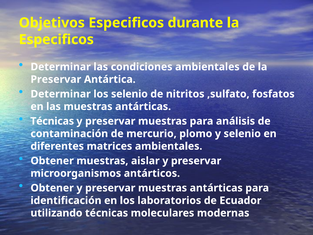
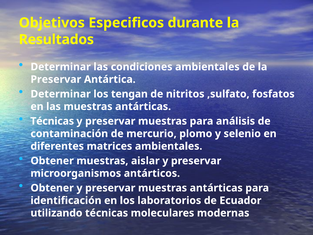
Especificos at (56, 39): Especificos -> Resultados
los selenio: selenio -> tengan
